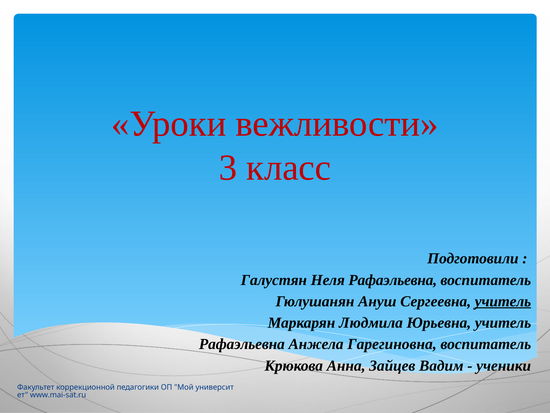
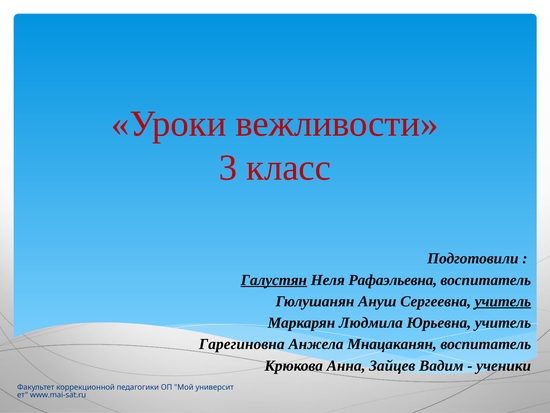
Галустян underline: none -> present
Рафаэльевна at (242, 344): Рафаэльевна -> Гарегиновна
Гарегиновна: Гарегиновна -> Мнацаканян
